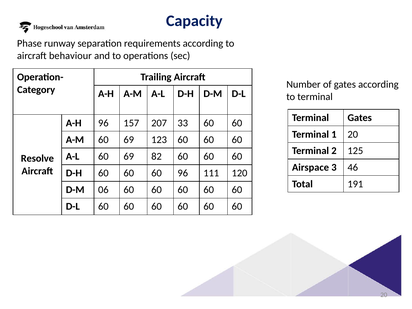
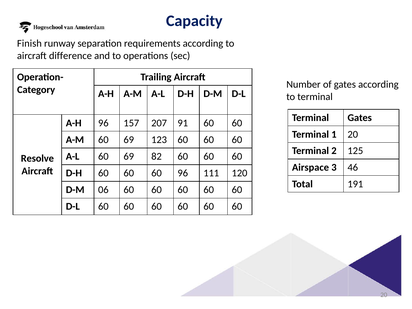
Phase: Phase -> Finish
behaviour: behaviour -> difference
33: 33 -> 91
